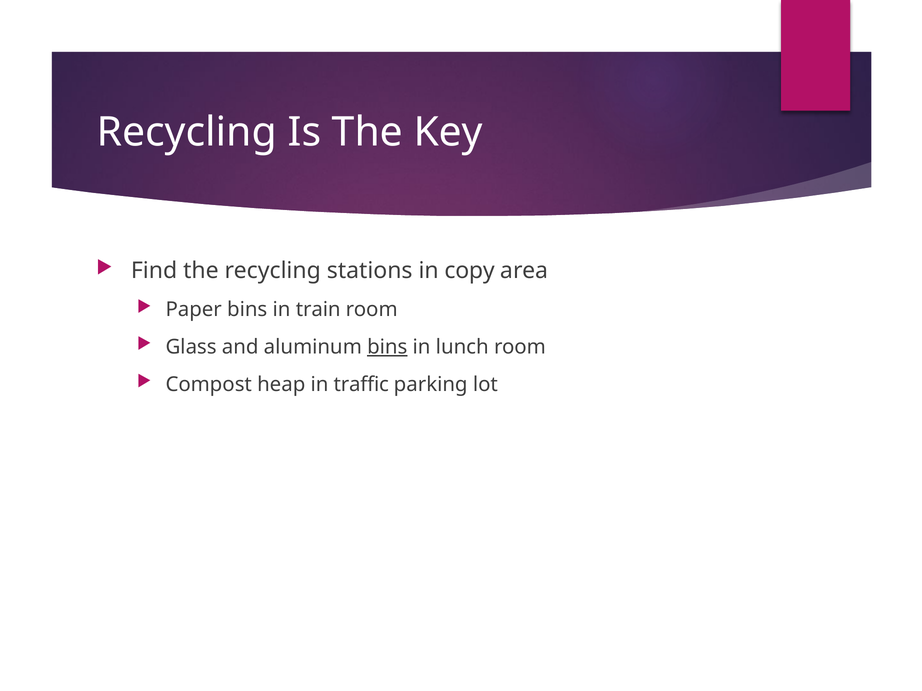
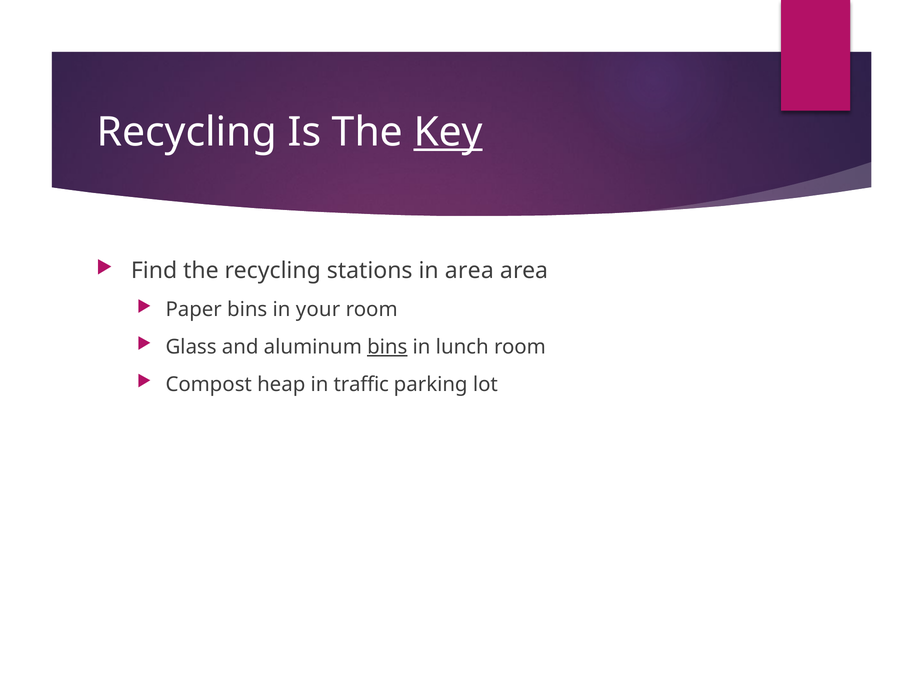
Key underline: none -> present
in copy: copy -> area
train: train -> your
